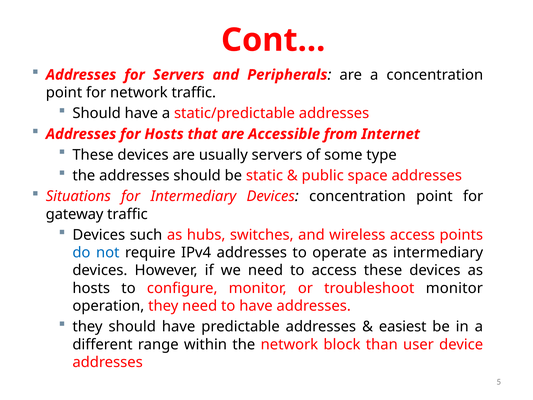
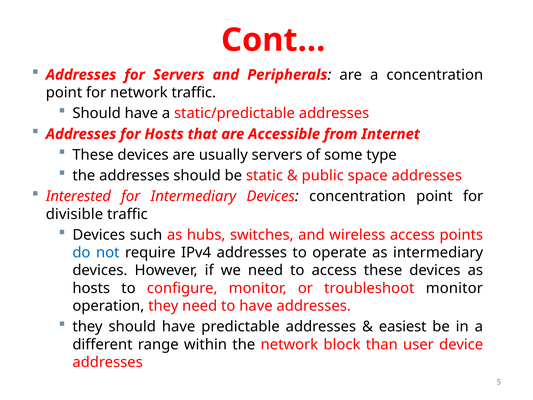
Situations: Situations -> Interested
gateway: gateway -> divisible
